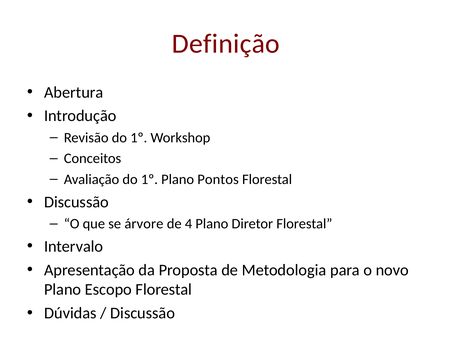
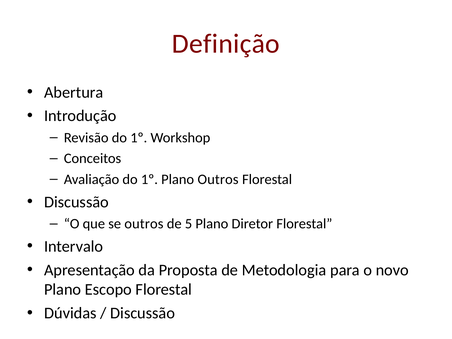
Plano Pontos: Pontos -> Outros
se árvore: árvore -> outros
4: 4 -> 5
